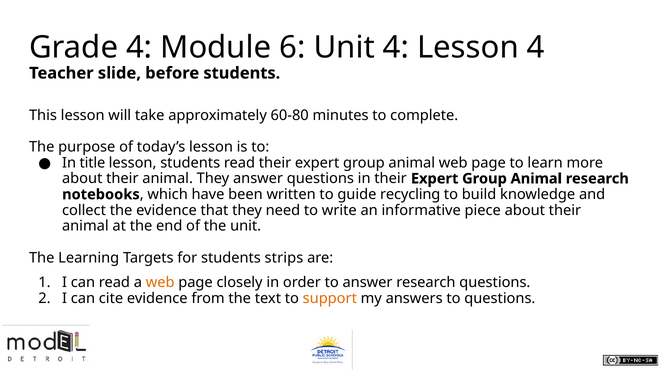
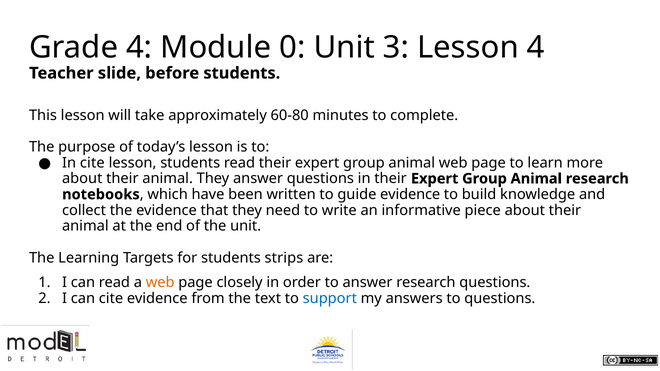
6: 6 -> 0
Unit 4: 4 -> 3
In title: title -> cite
guide recycling: recycling -> evidence
support colour: orange -> blue
